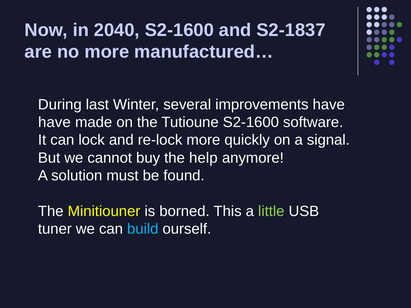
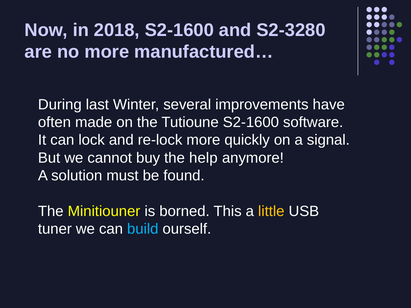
2040: 2040 -> 2018
S2-1837: S2-1837 -> S2-3280
have at (54, 122): have -> often
little colour: light green -> yellow
